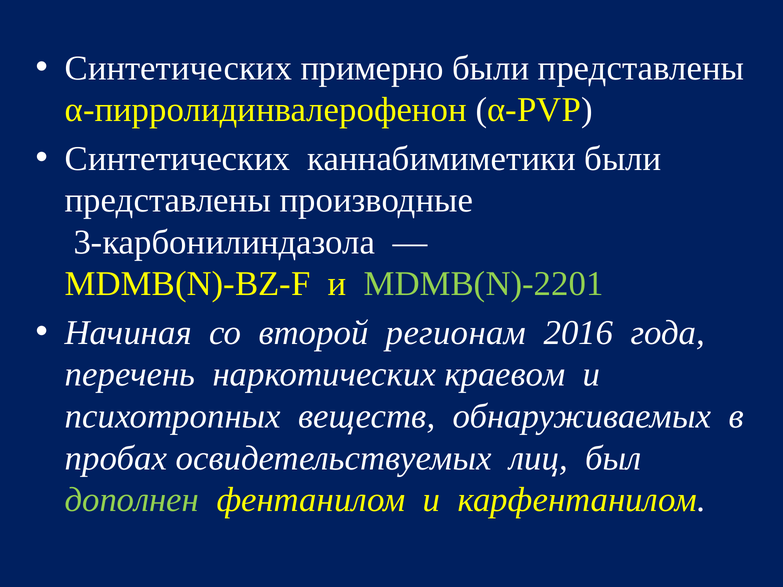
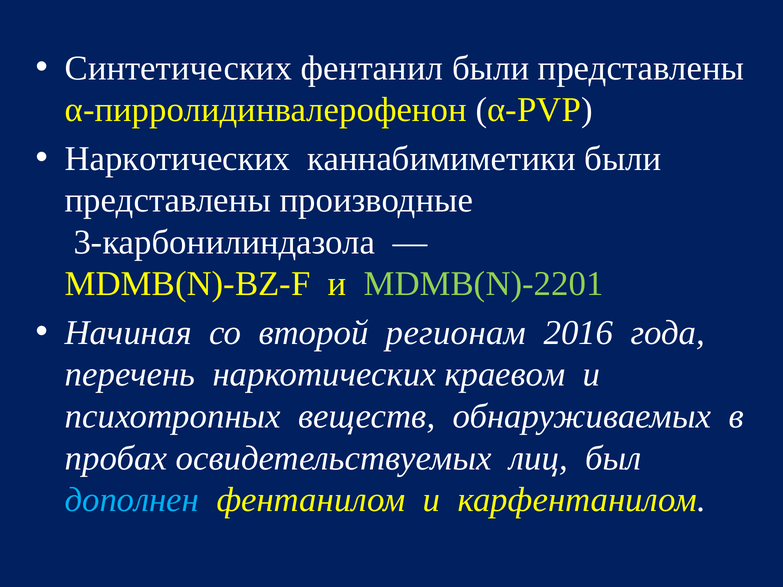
примерно: примерно -> фентанил
Синтетических at (177, 159): Синтетических -> Наркотических
дополнен colour: light green -> light blue
